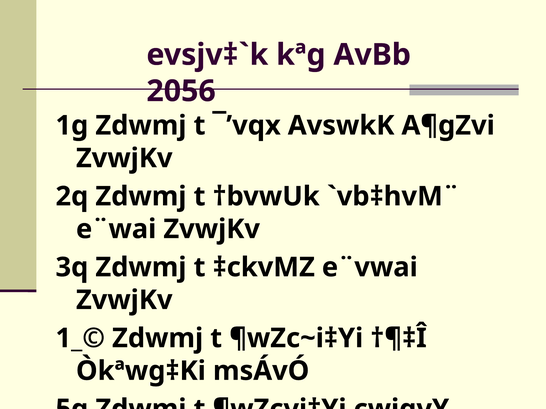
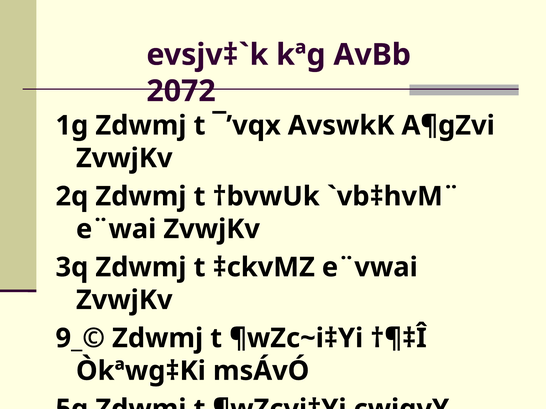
2056: 2056 -> 2072
1_©: 1_© -> 9_©
